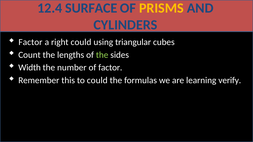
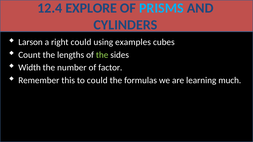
SURFACE: SURFACE -> EXPLORE
PRISMS colour: yellow -> light blue
Factor at (30, 42): Factor -> Larson
triangular: triangular -> examples
verify: verify -> much
